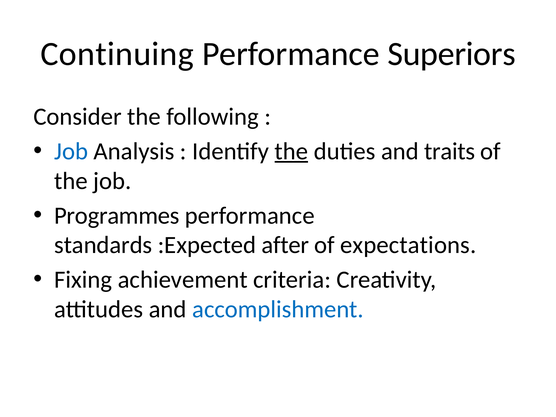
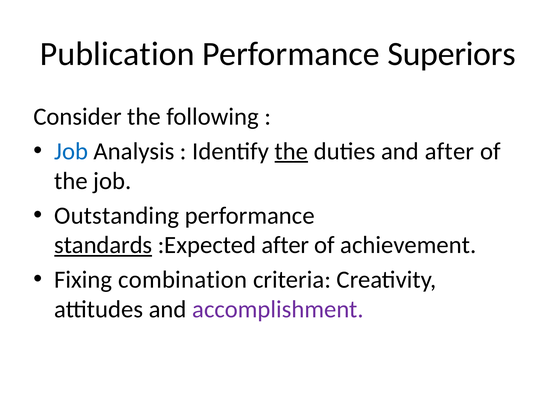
Continuing: Continuing -> Publication
and traits: traits -> after
Programmes: Programmes -> Outstanding
standards underline: none -> present
expectations: expectations -> achievement
achievement: achievement -> combination
accomplishment colour: blue -> purple
